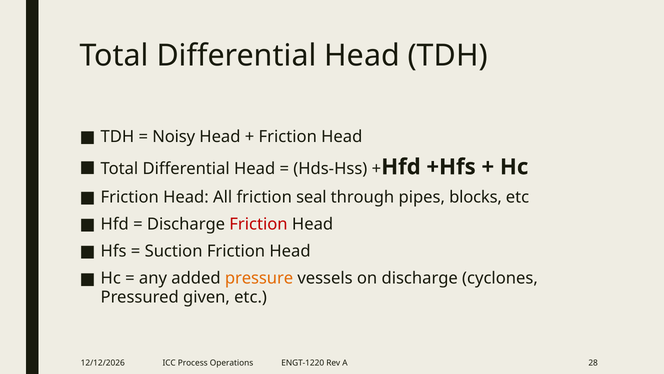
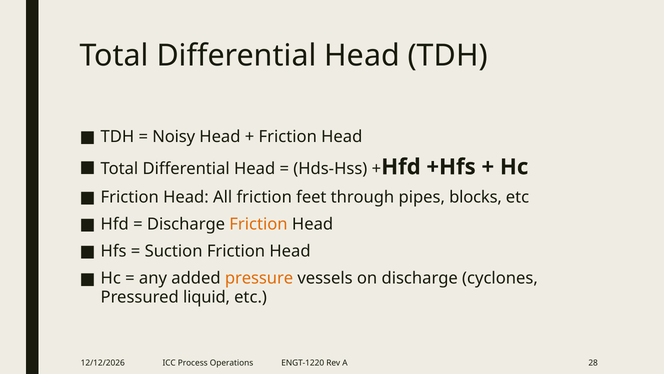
seal: seal -> feet
Friction at (258, 224) colour: red -> orange
given: given -> liquid
